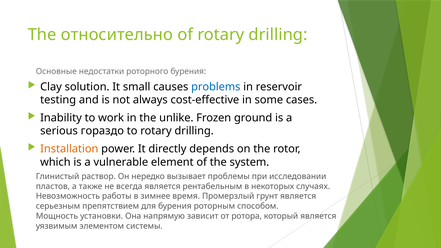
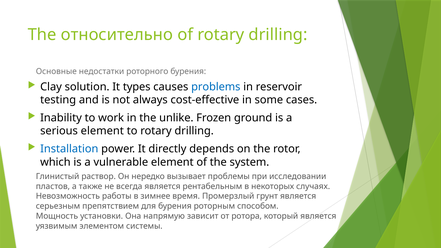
small: small -> types
serious гораздо: гораздо -> element
Installation colour: orange -> blue
